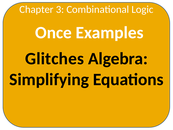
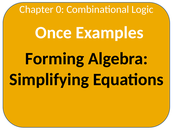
3: 3 -> 0
Glitches: Glitches -> Forming
